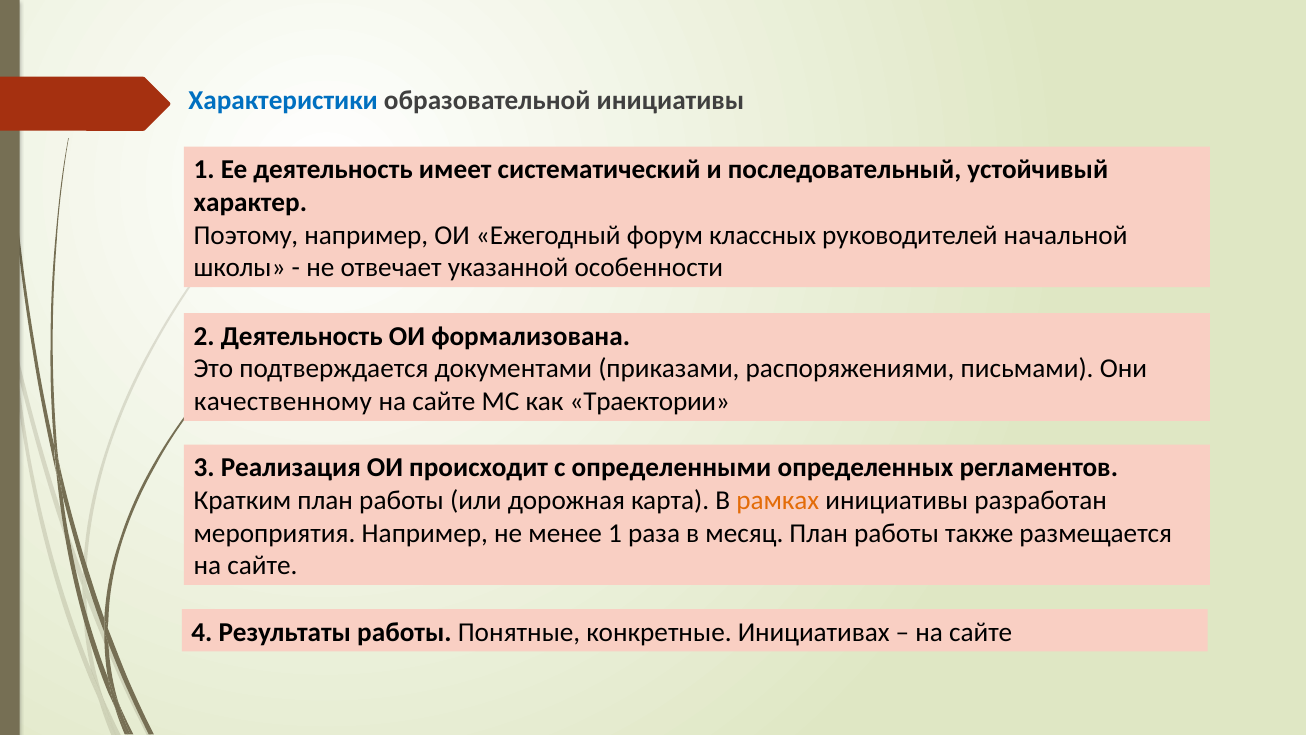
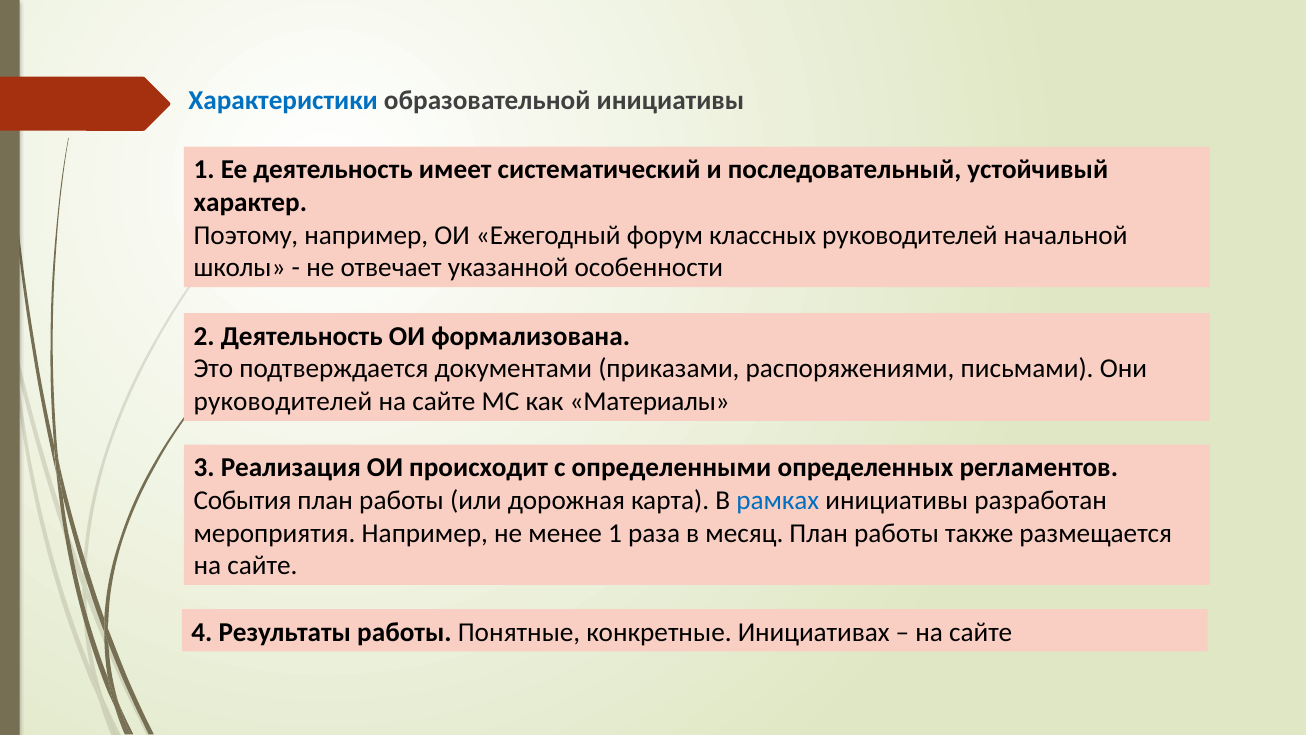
качественному at (283, 401): качественному -> руководителей
Траектории: Траектории -> Материалы
Кратким: Кратким -> События
рамках colour: orange -> blue
